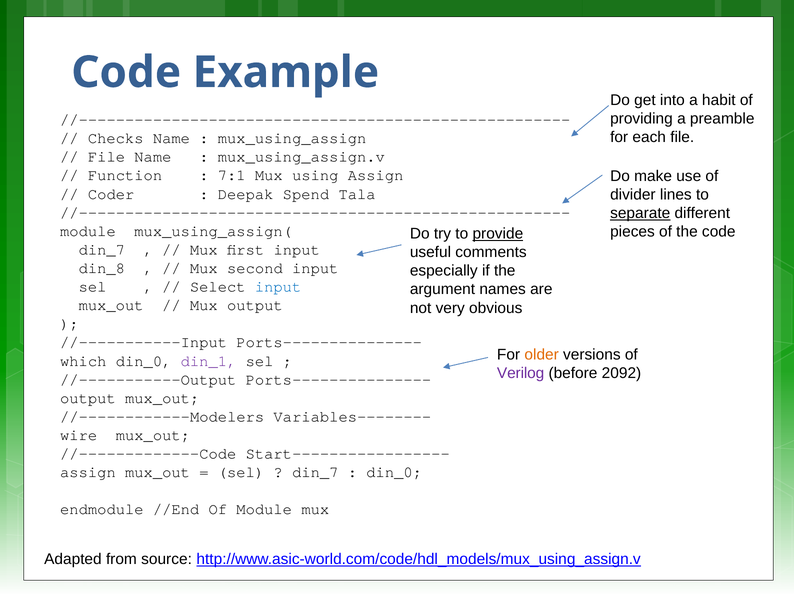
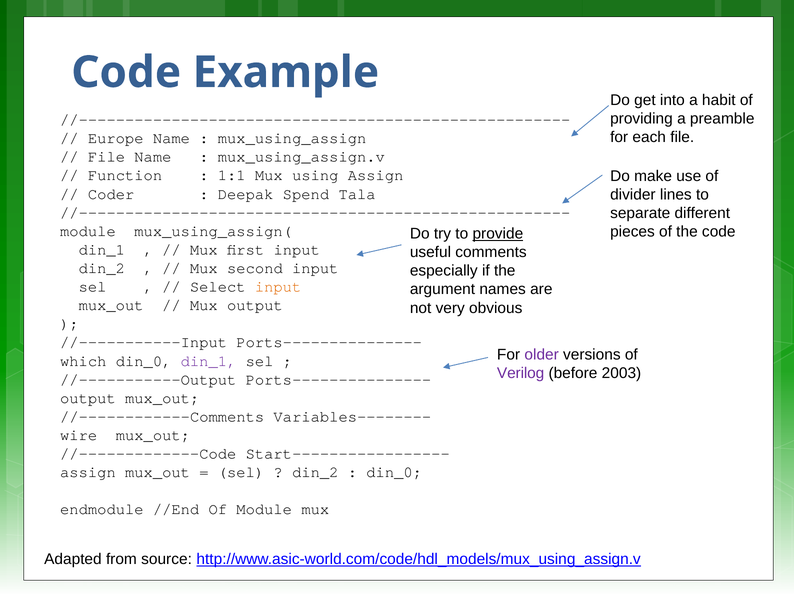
Checks: Checks -> Europe
7:1: 7:1 -> 1:1
separate underline: present -> none
din_7 at (102, 249): din_7 -> din_1
din_8 at (102, 268): din_8 -> din_2
input at (278, 286) colour: blue -> orange
older colour: orange -> purple
2092: 2092 -> 2003
//------------Modelers: //------------Modelers -> //------------Comments
din_7 at (315, 472): din_7 -> din_2
